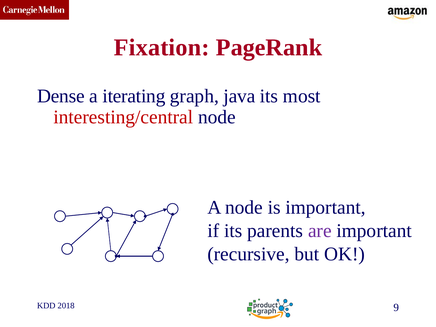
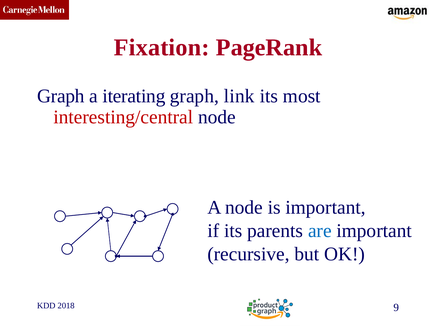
Dense at (61, 96): Dense -> Graph
java: java -> link
are colour: purple -> blue
